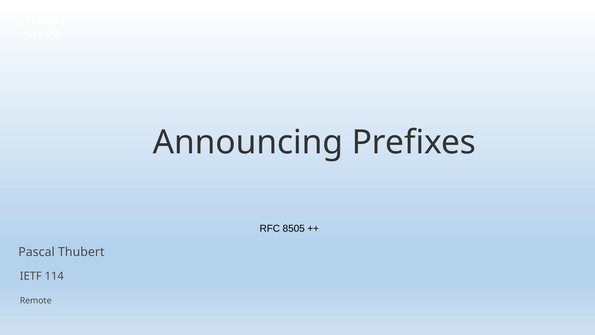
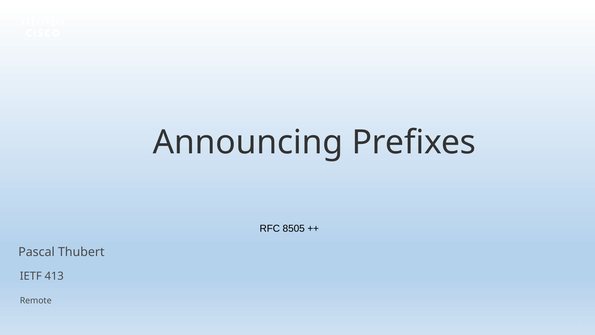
114: 114 -> 413
